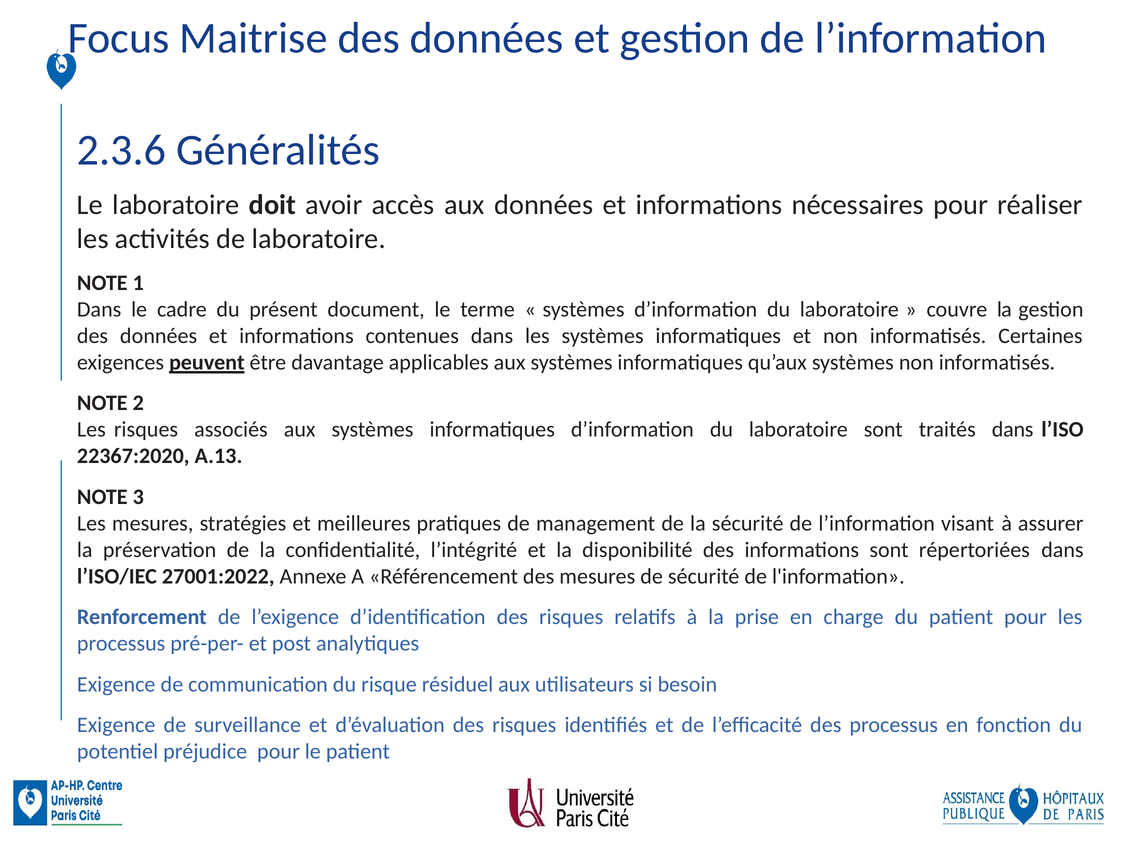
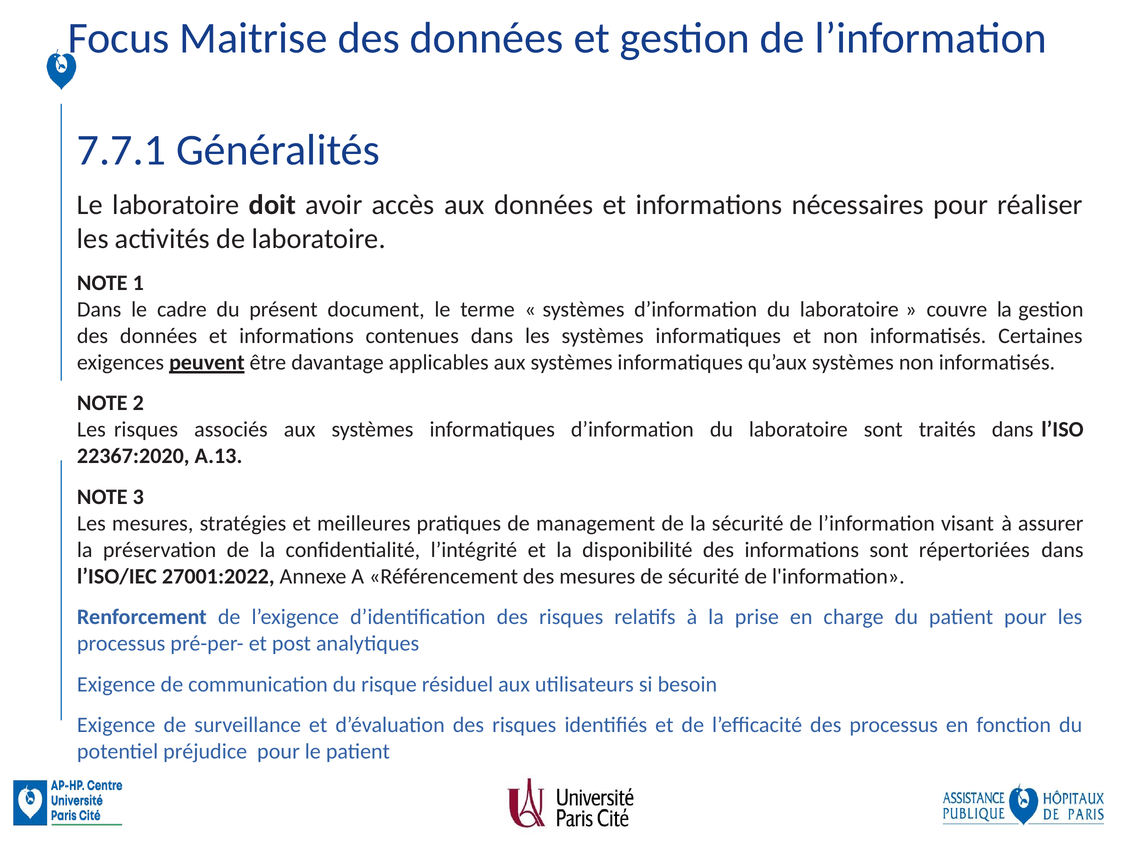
2.3.6: 2.3.6 -> 7.7.1
